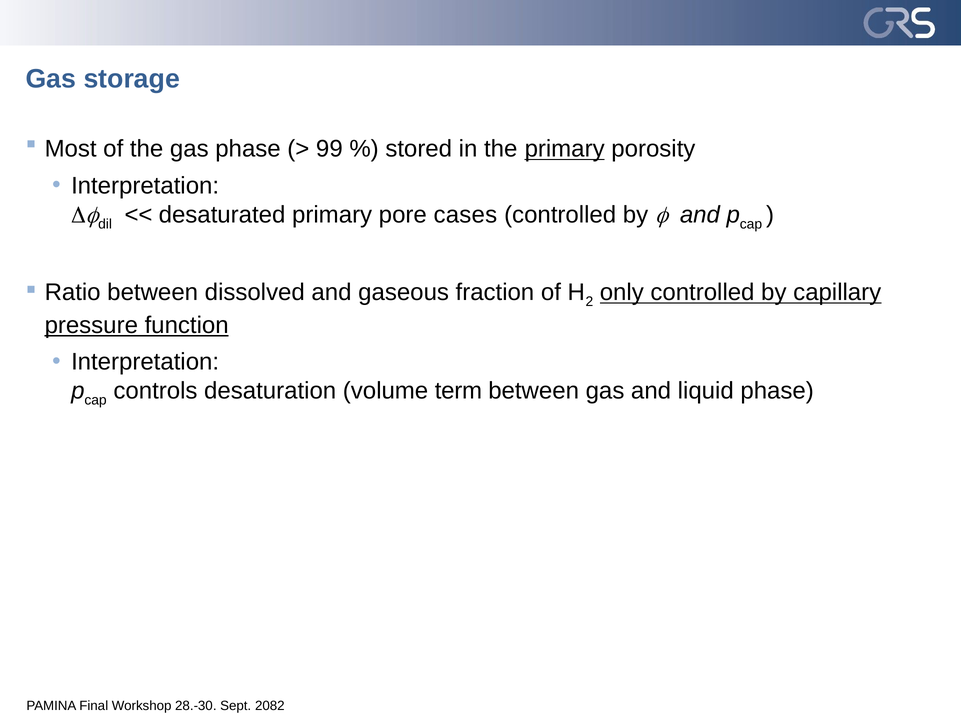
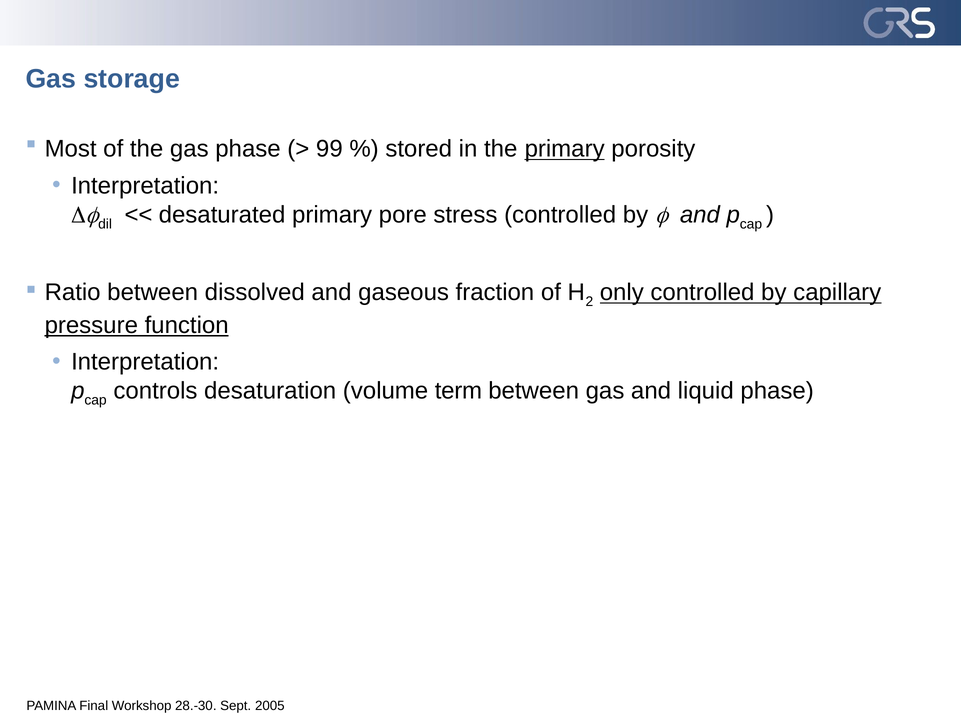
cases: cases -> stress
2082: 2082 -> 2005
